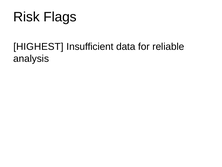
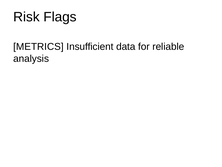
HIGHEST: HIGHEST -> METRICS
